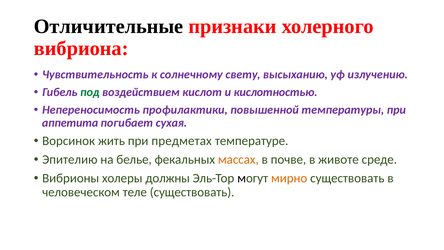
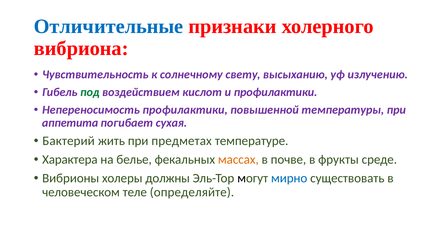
Отличительные colour: black -> blue
и кислотностью: кислотностью -> профилактики
Ворсинок: Ворсинок -> Бактерий
Эпителию: Эпителию -> Характера
животе: животе -> фрукты
мирно colour: orange -> blue
теле существовать: существовать -> определяйте
